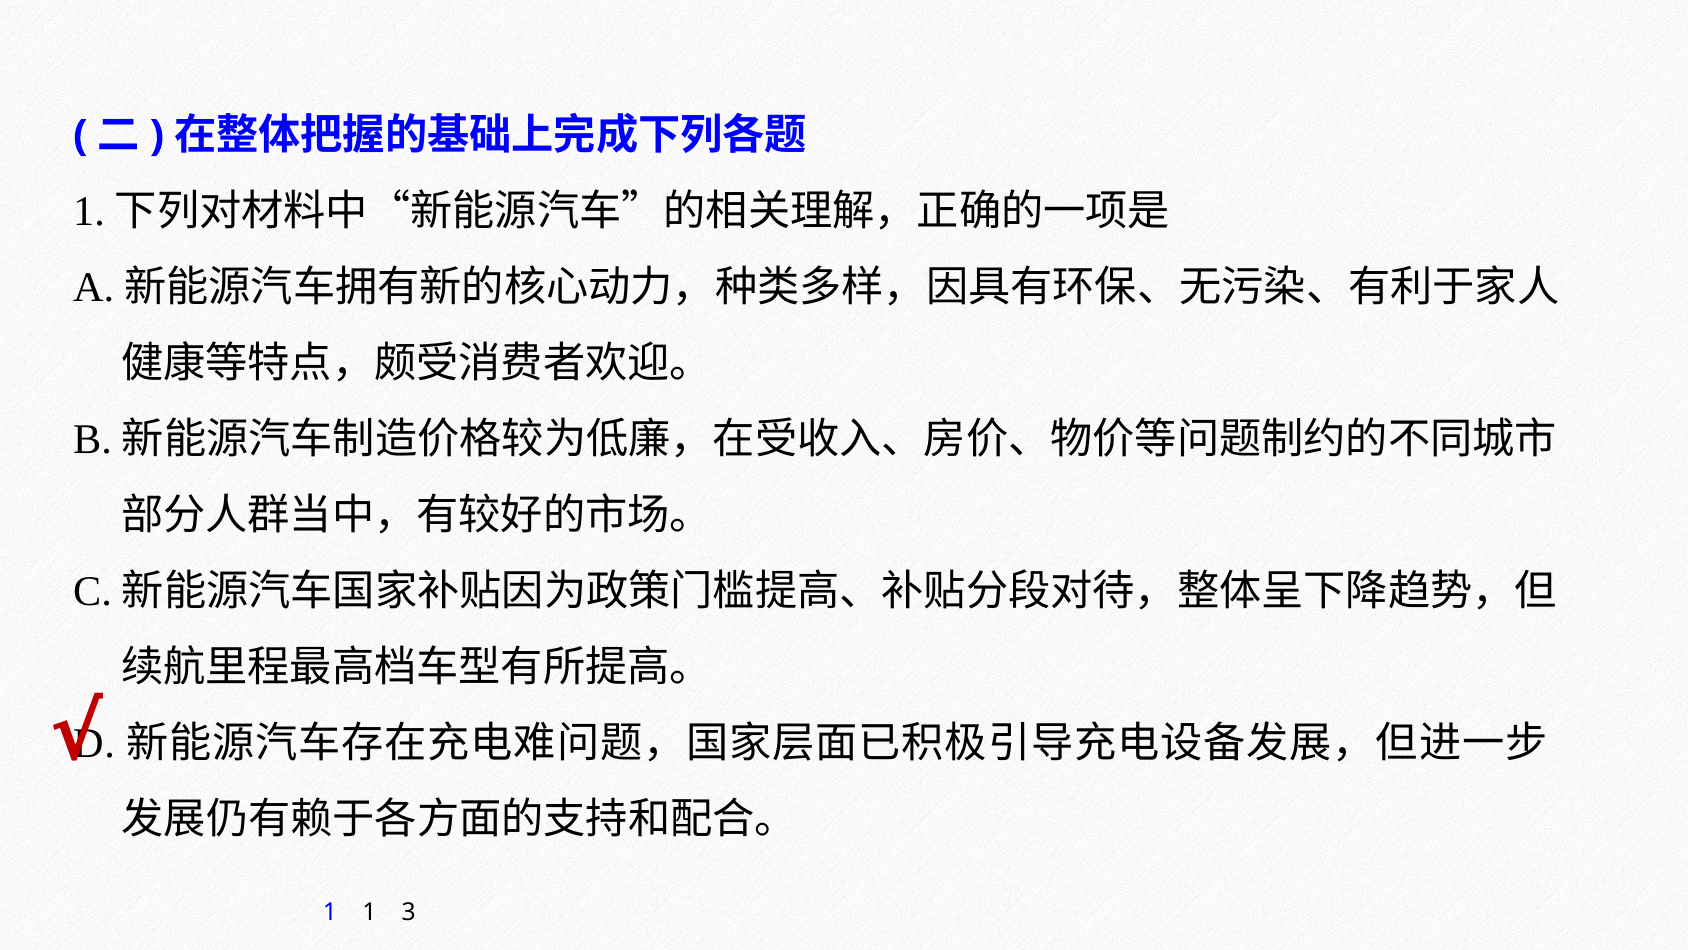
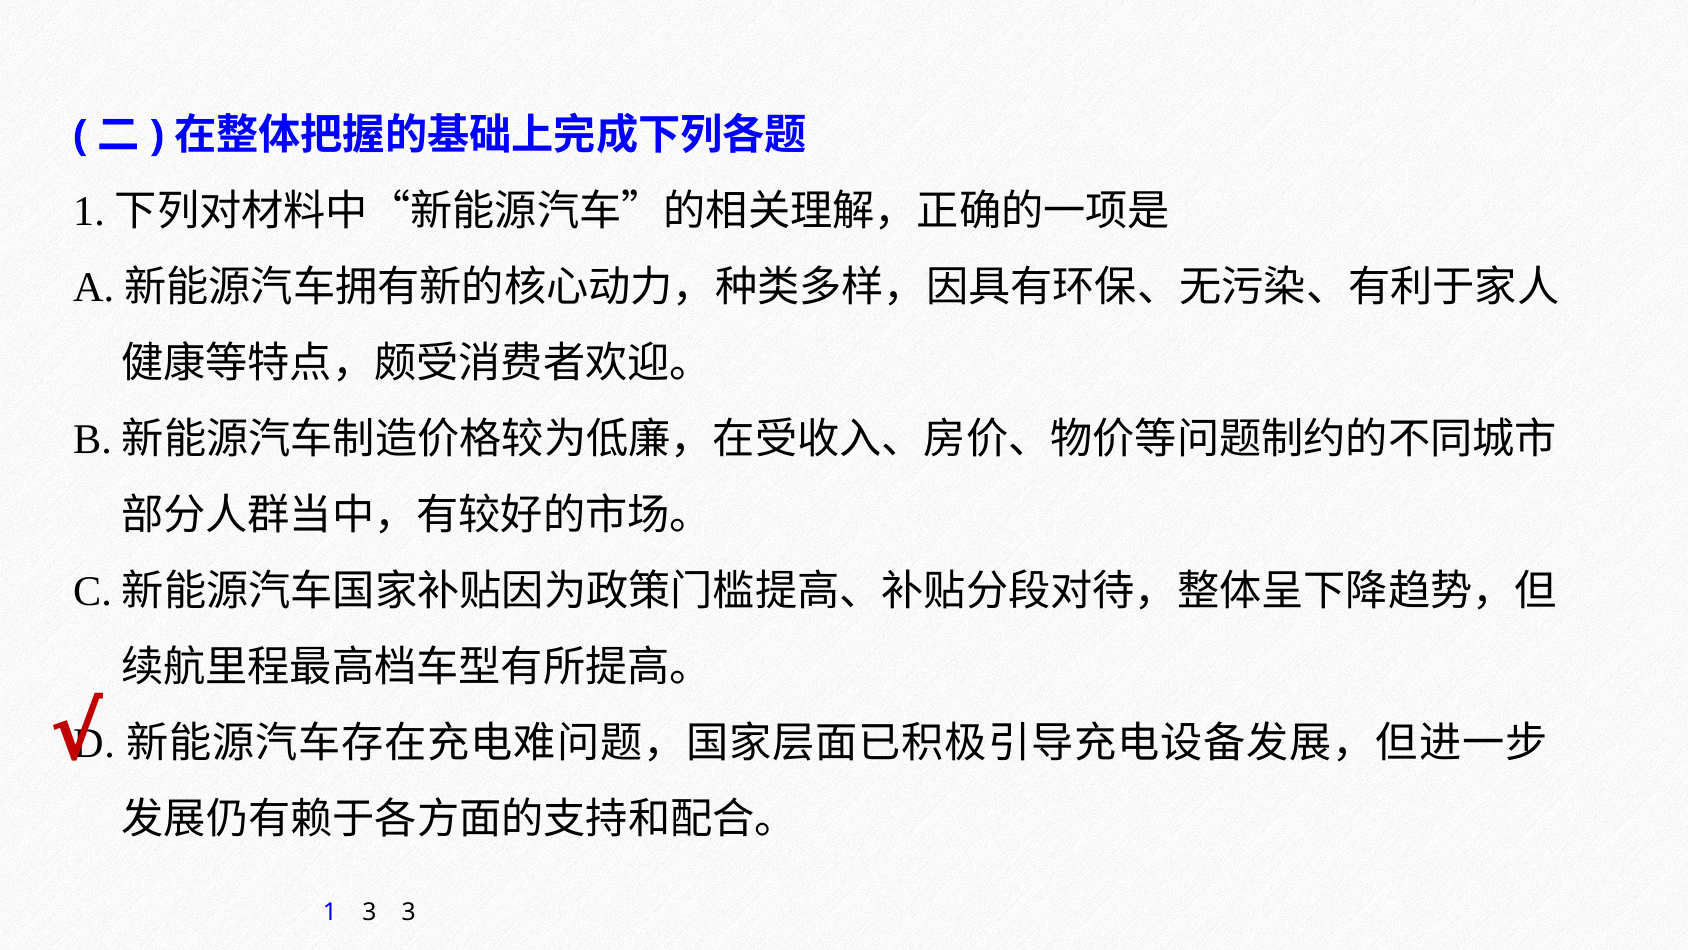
1 1: 1 -> 3
